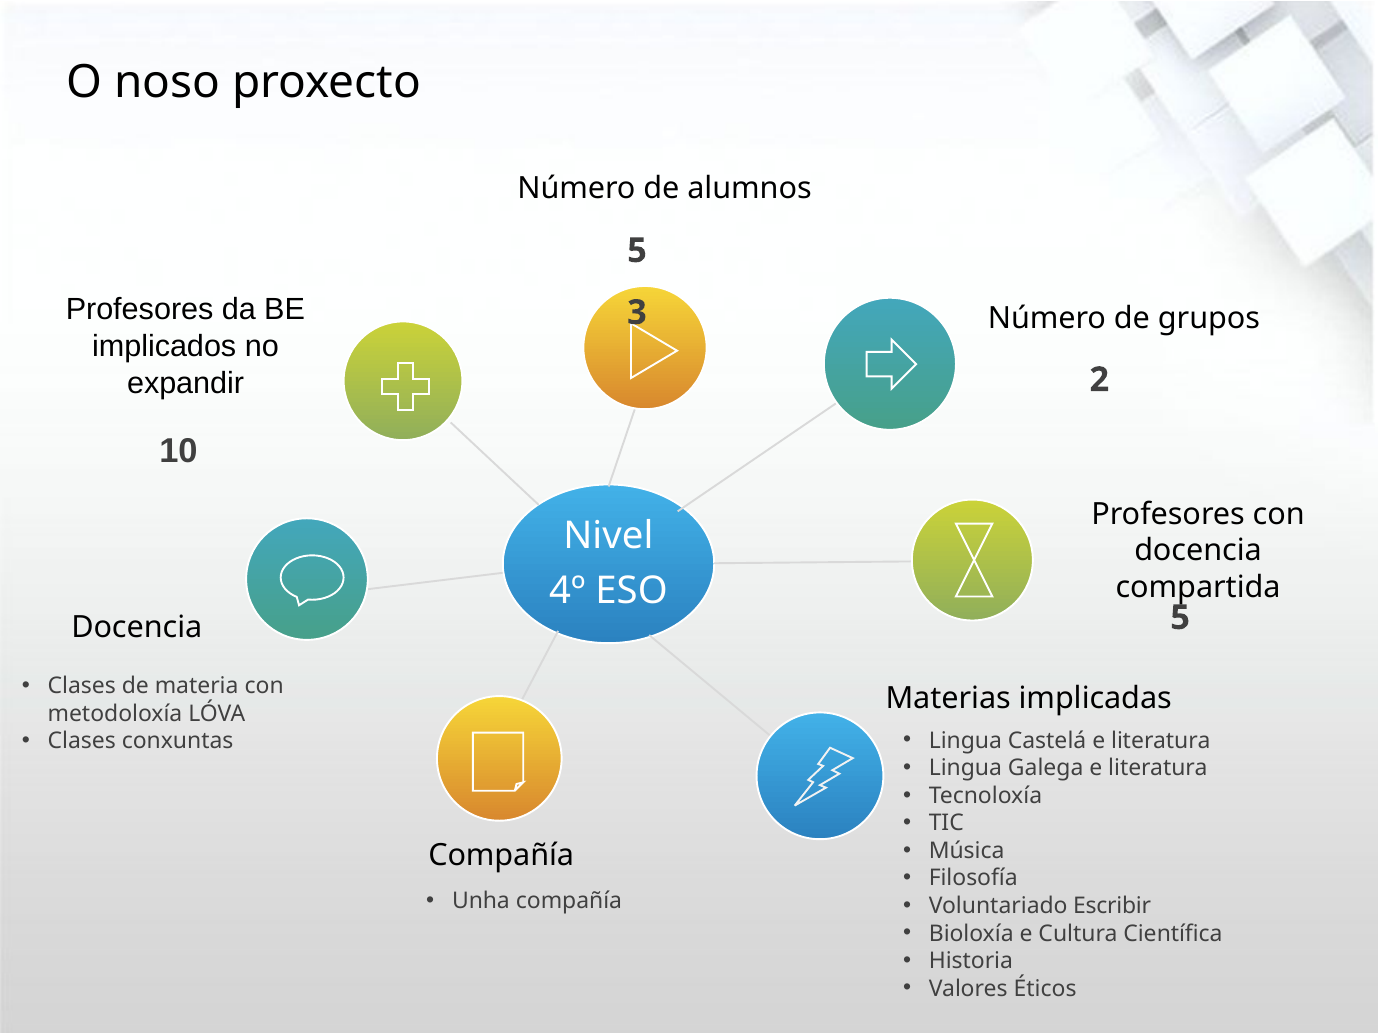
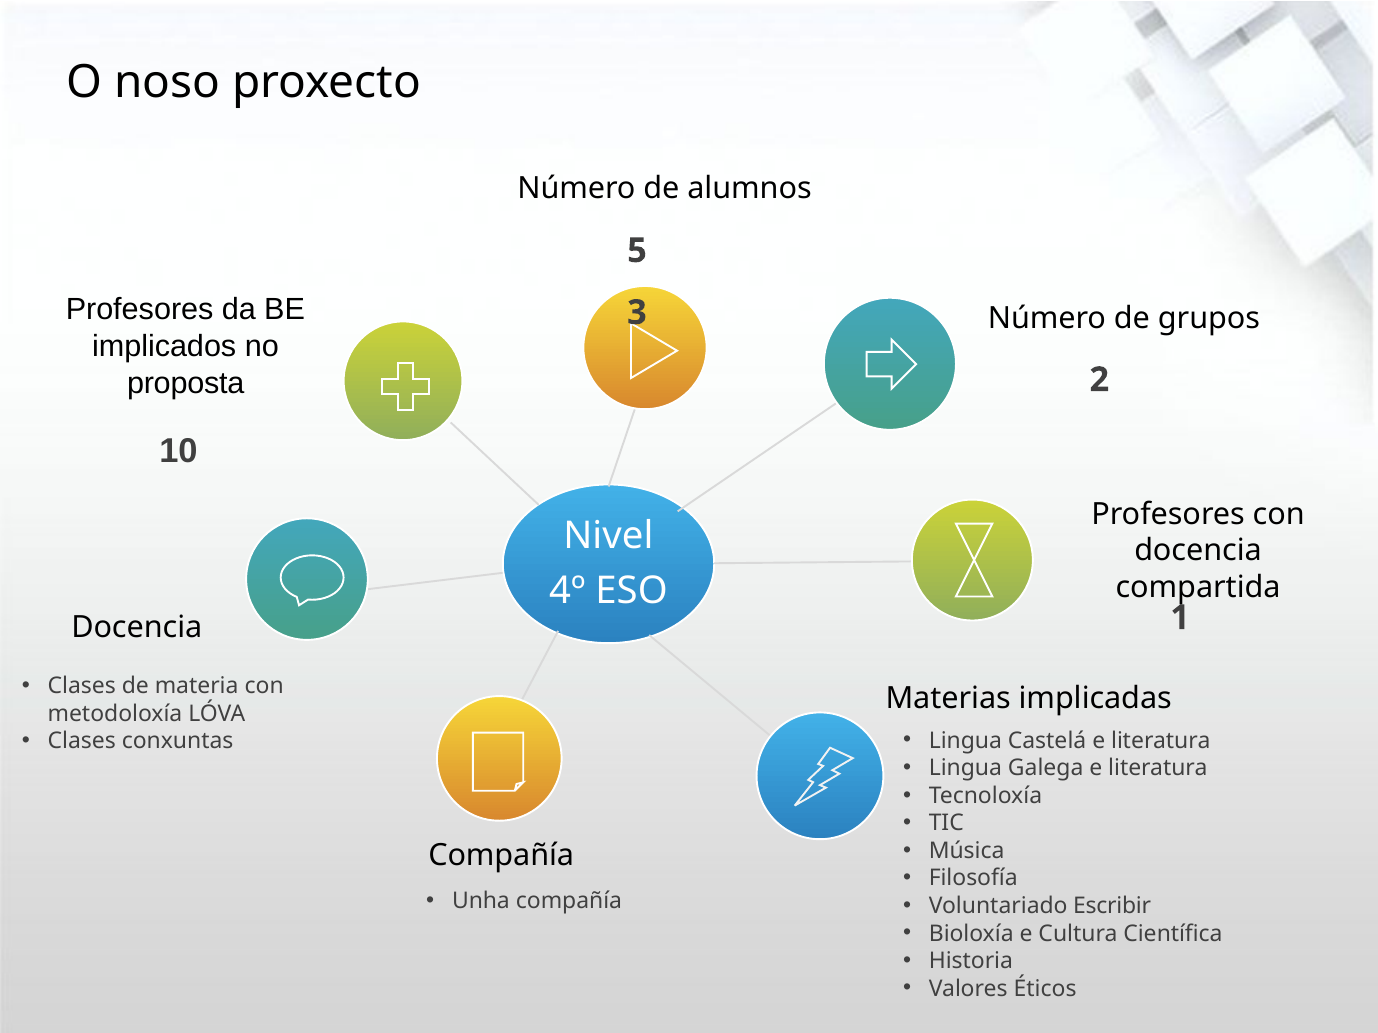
expandir: expandir -> proposta
Docencia 5: 5 -> 1
